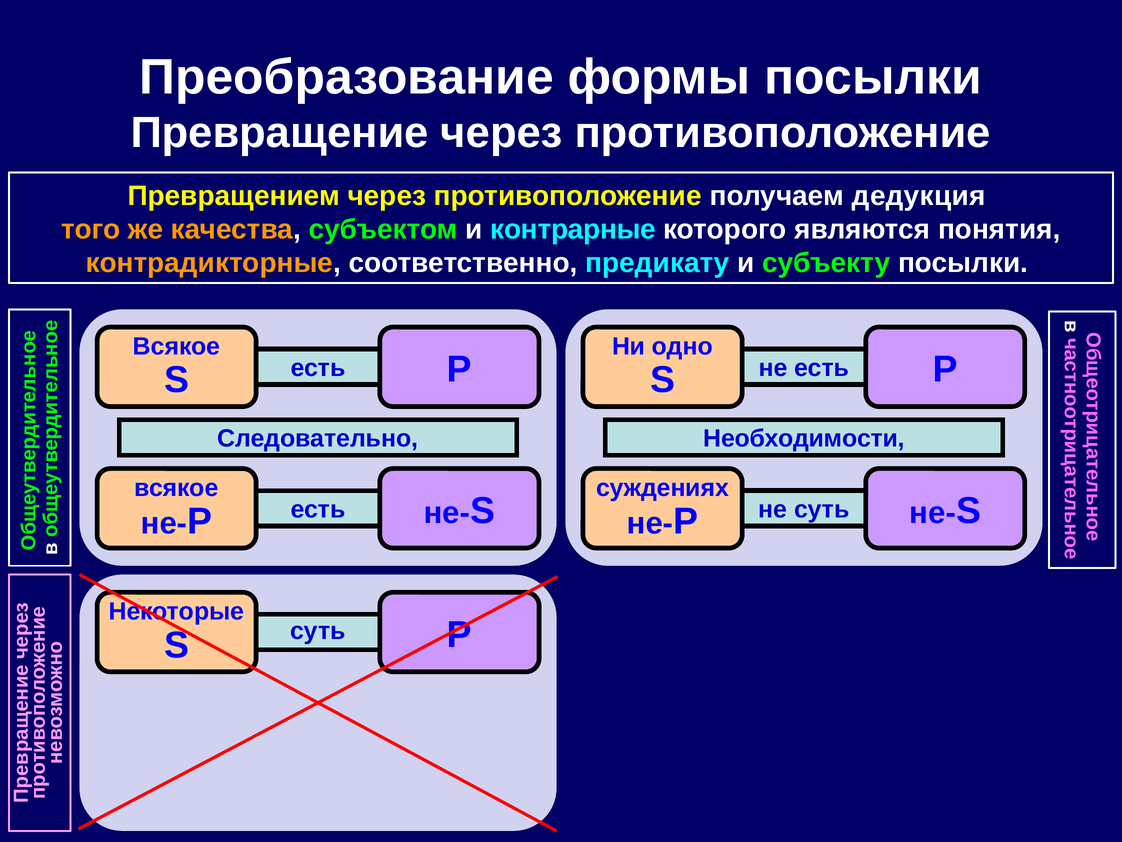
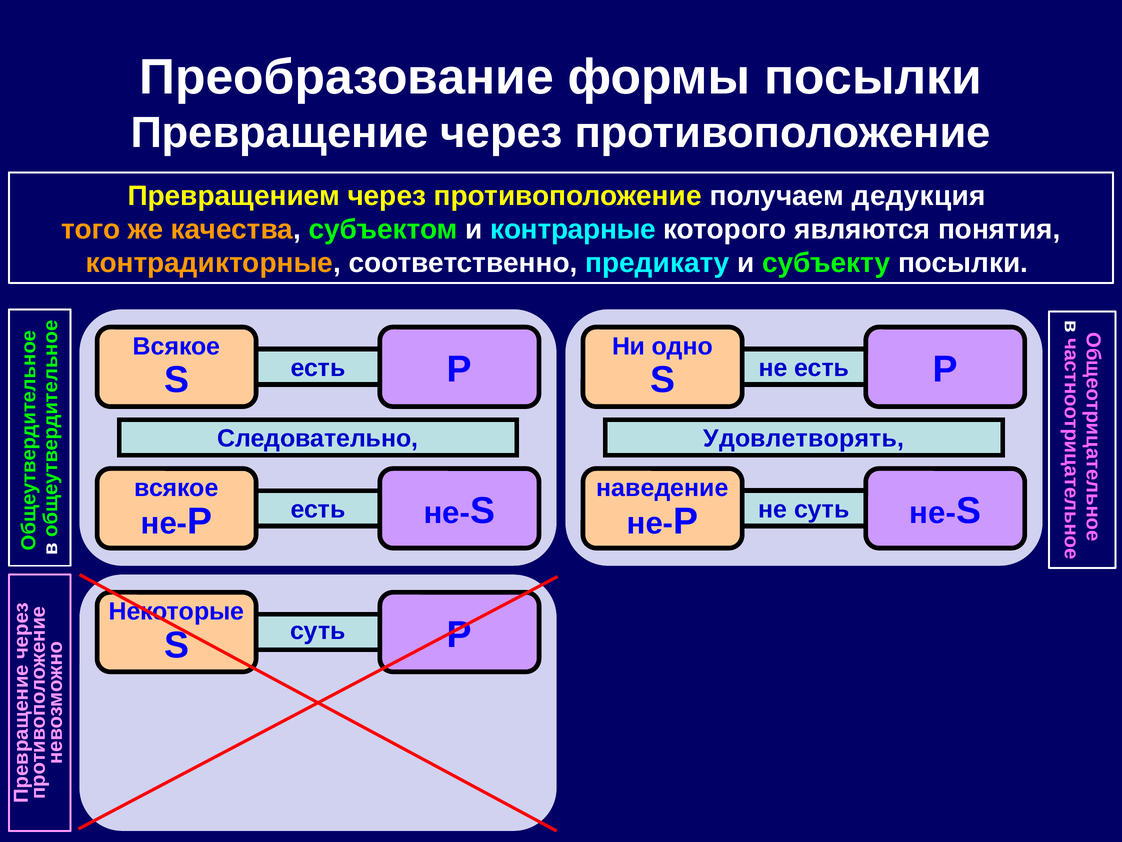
Необходимости: Необходимости -> Удовлетворять
суждениях: суждениях -> наведение
